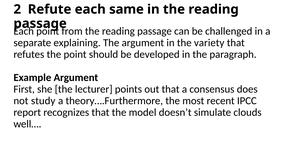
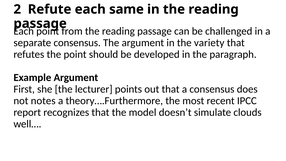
separate explaining: explaining -> consensus
study: study -> notes
